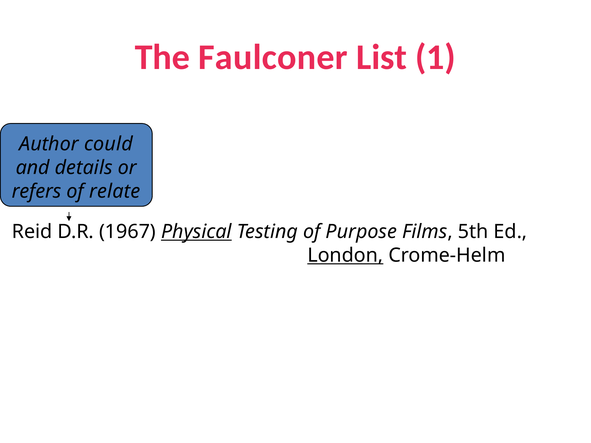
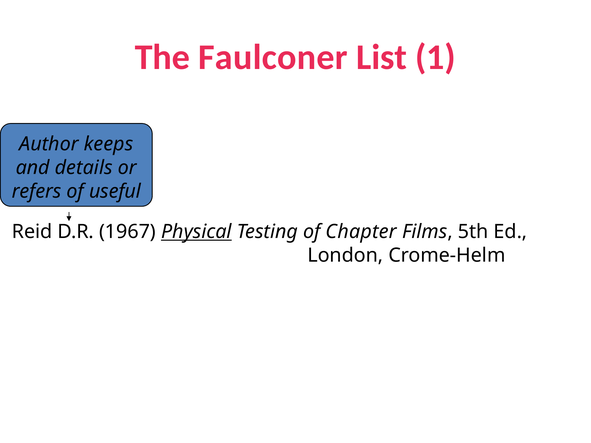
could: could -> keeps
relate: relate -> useful
Purpose: Purpose -> Chapter
London underline: present -> none
